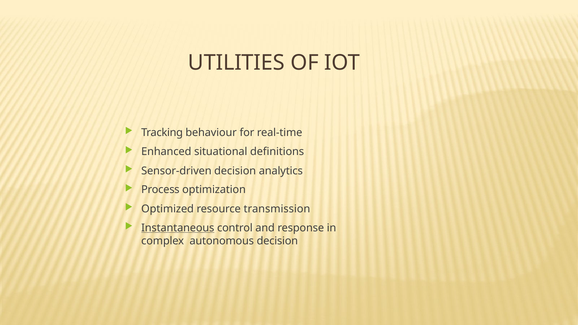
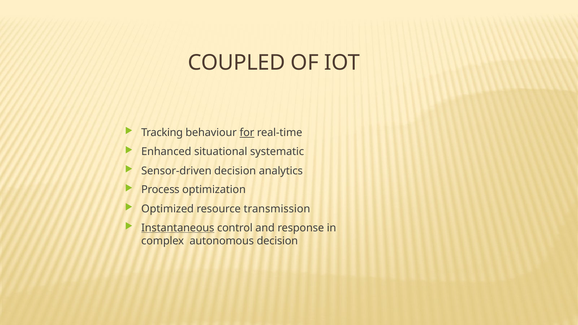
UTILITIES: UTILITIES -> COUPLED
for underline: none -> present
definitions: definitions -> systematic
